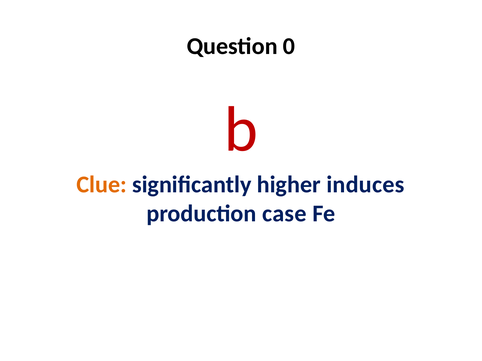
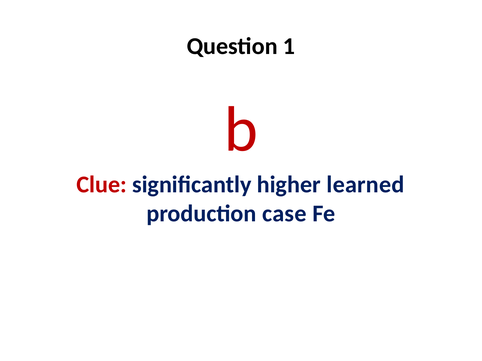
0: 0 -> 1
Clue colour: orange -> red
induces: induces -> learned
